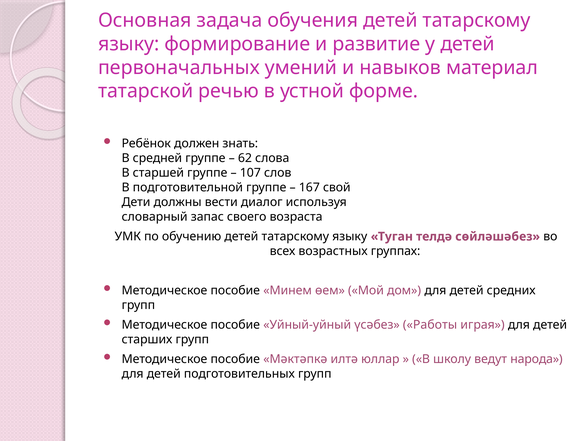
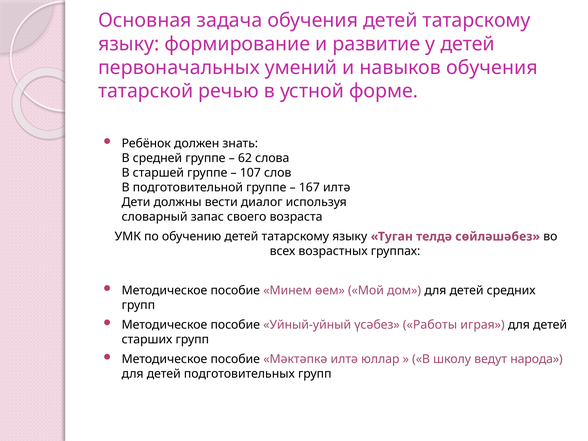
навыков материал: материал -> обучения
167 свой: свой -> илтә
